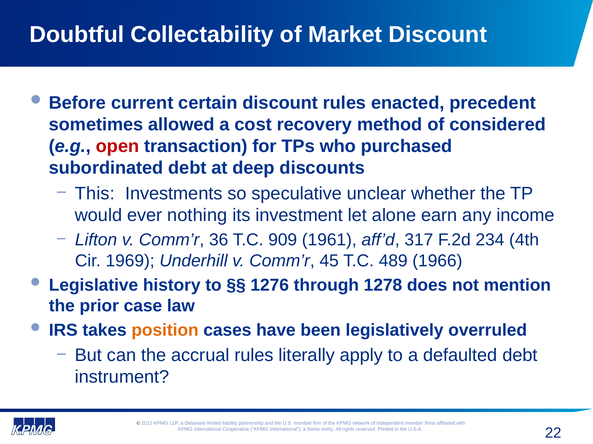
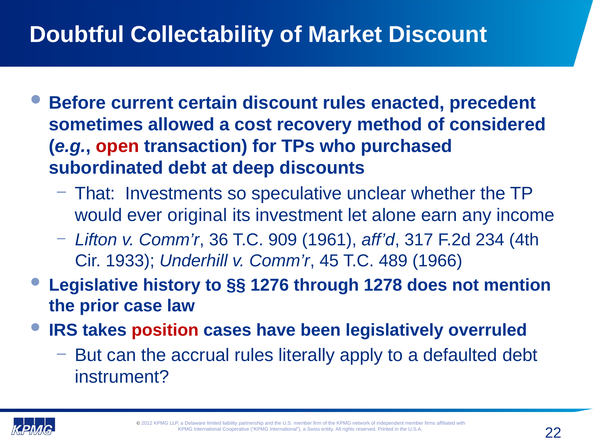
This: This -> That
nothing: nothing -> original
1969: 1969 -> 1933
position colour: orange -> red
